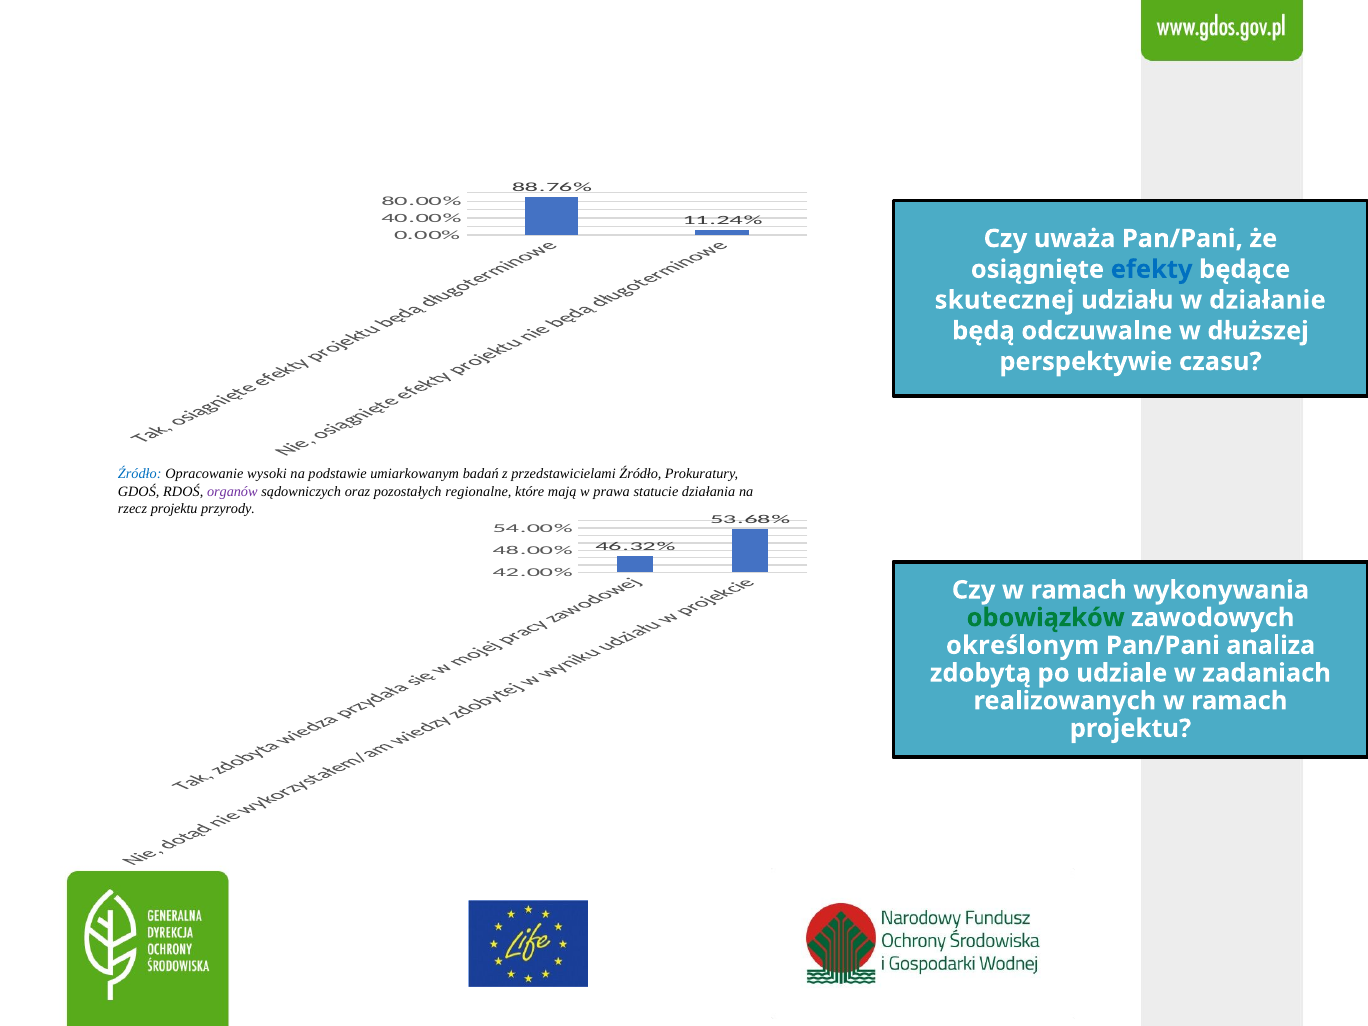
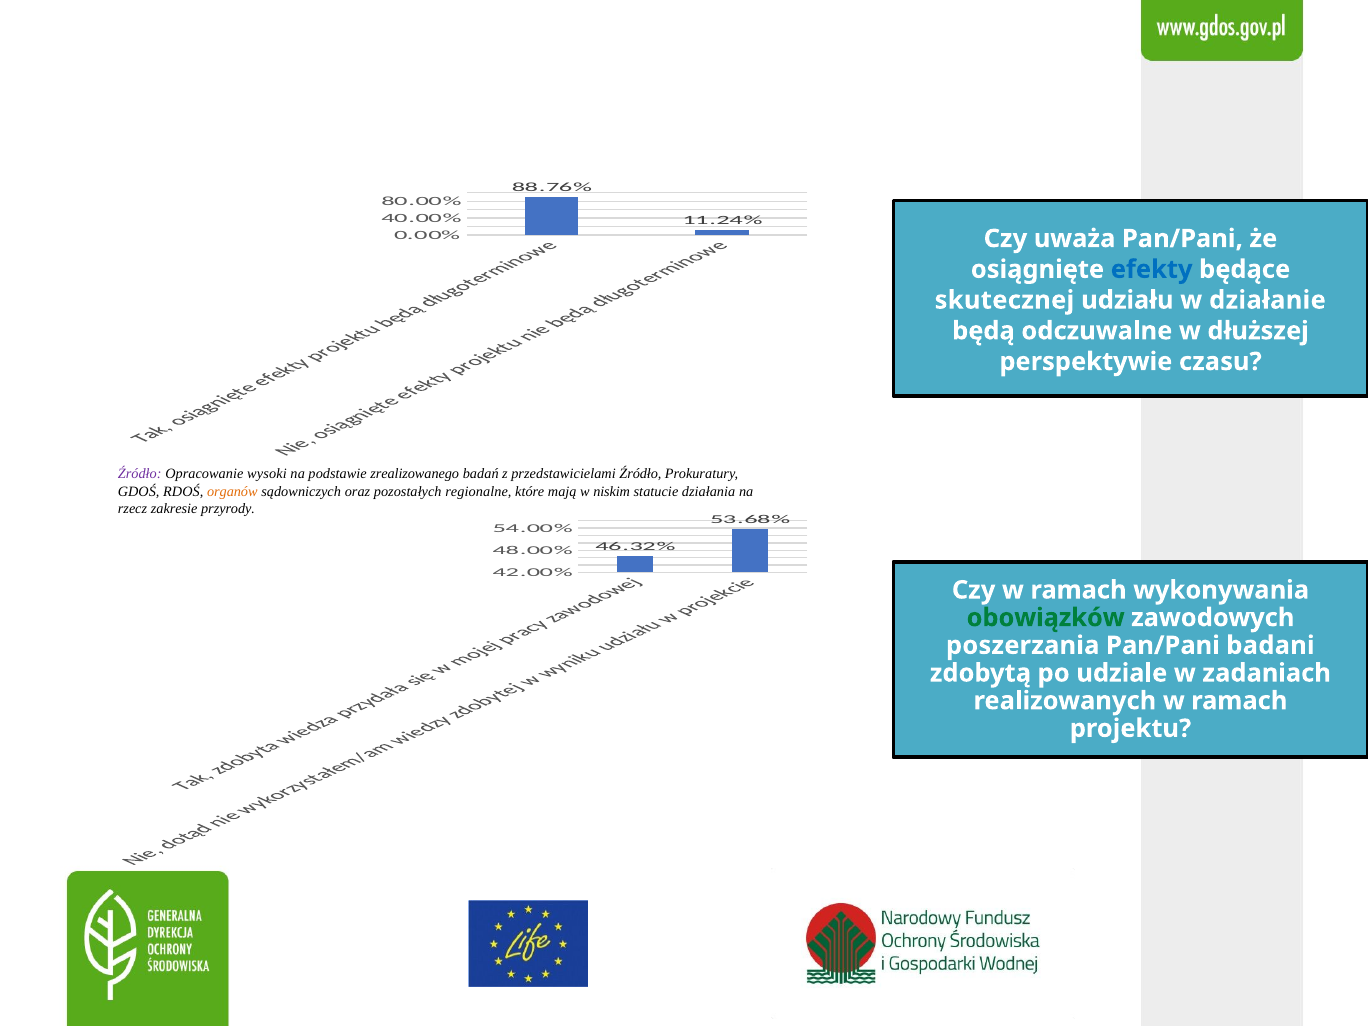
Źródło at (140, 474) colour: blue -> purple
umiarkowanym: umiarkowanym -> zrealizowanego
organów colour: purple -> orange
prawa: prawa -> niskim
rzecz projektu: projektu -> zakresie
określonym: określonym -> poszerzania
analiza: analiza -> badani
